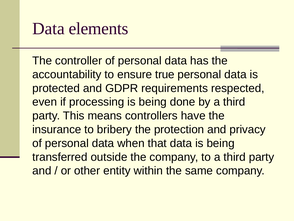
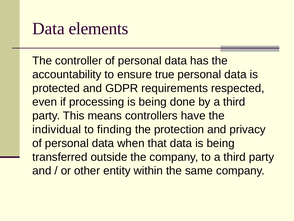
insurance: insurance -> individual
bribery: bribery -> finding
